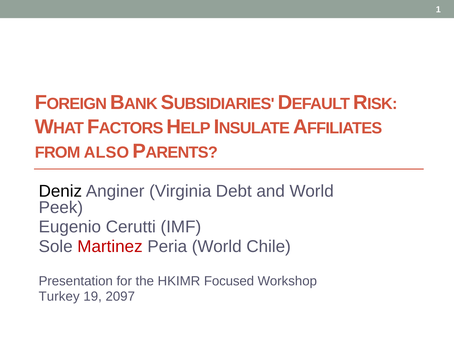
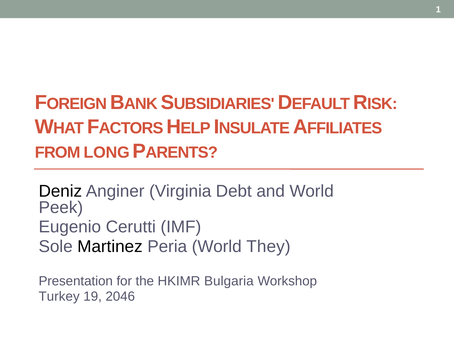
ALSO: ALSO -> LONG
Martinez colour: red -> black
Chile: Chile -> They
Focused: Focused -> Bulgaria
2097: 2097 -> 2046
